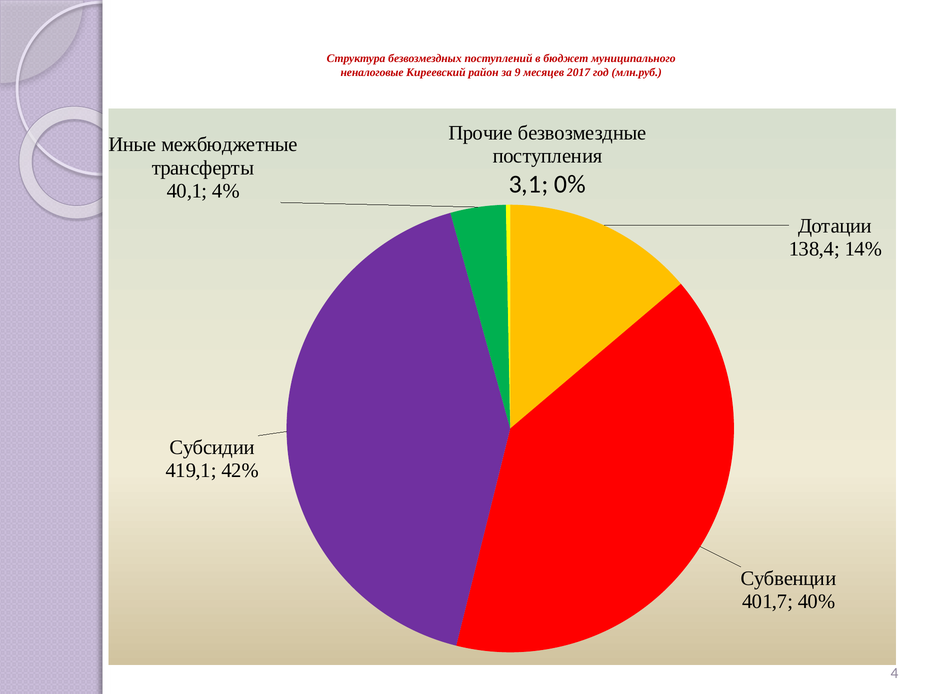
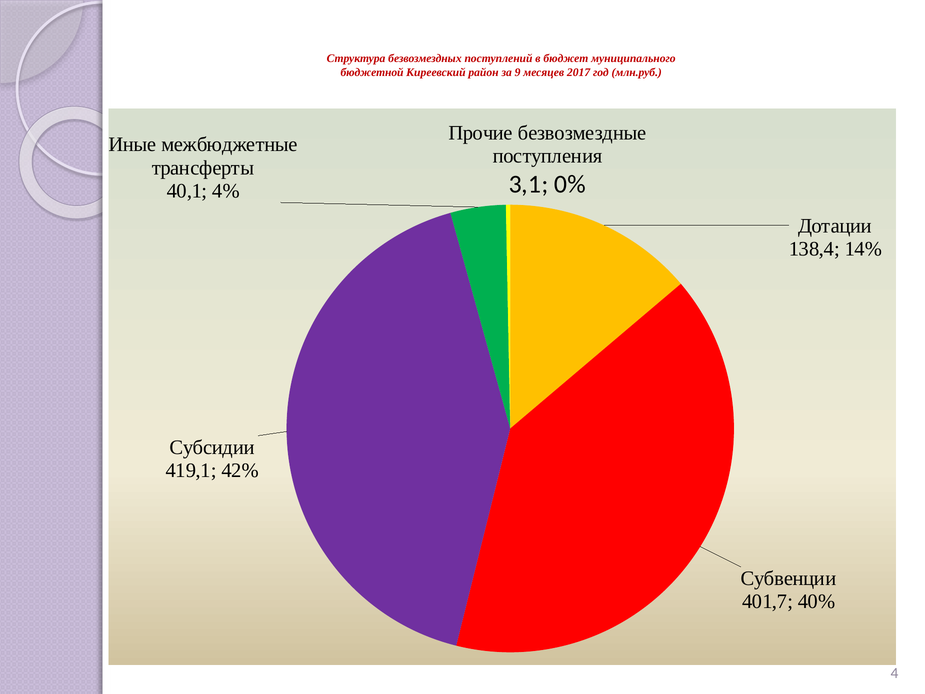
неналоговые: неналоговые -> бюджетной
